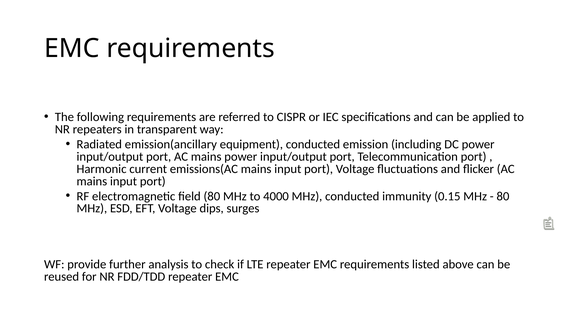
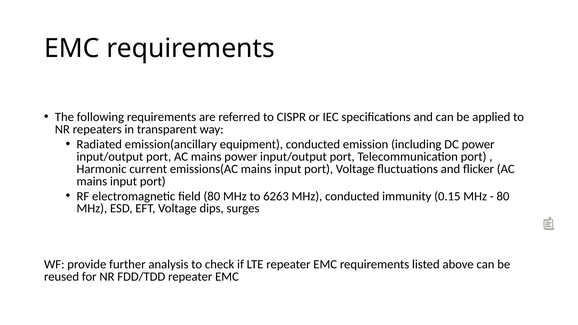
4000: 4000 -> 6263
